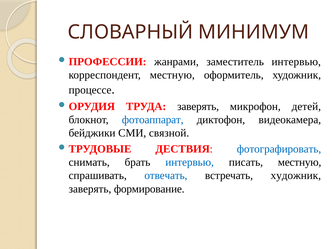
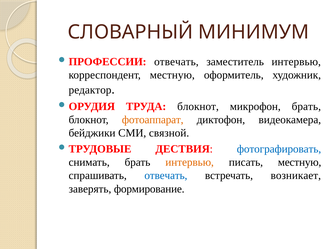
жанрами at (176, 62): жанрами -> отвечать
процессе: процессе -> редактор
ТРУДА заверять: заверять -> блокнот
микрофон детей: детей -> брать
фотоаппарат colour: blue -> orange
интервью at (190, 162) colour: blue -> orange
встречать художник: художник -> возникает
